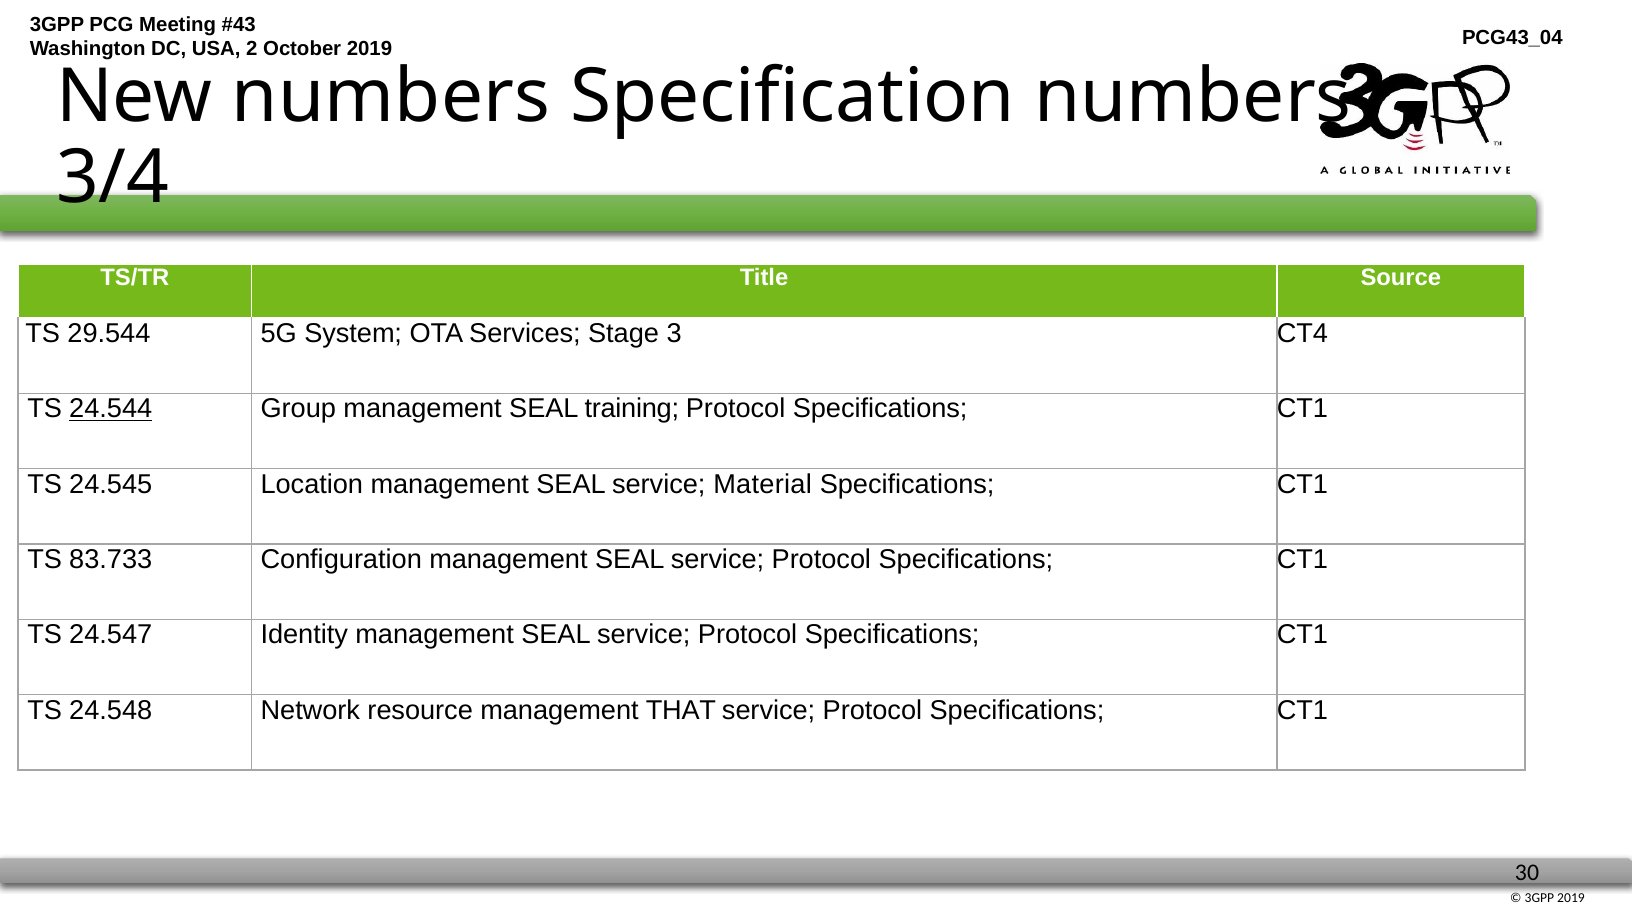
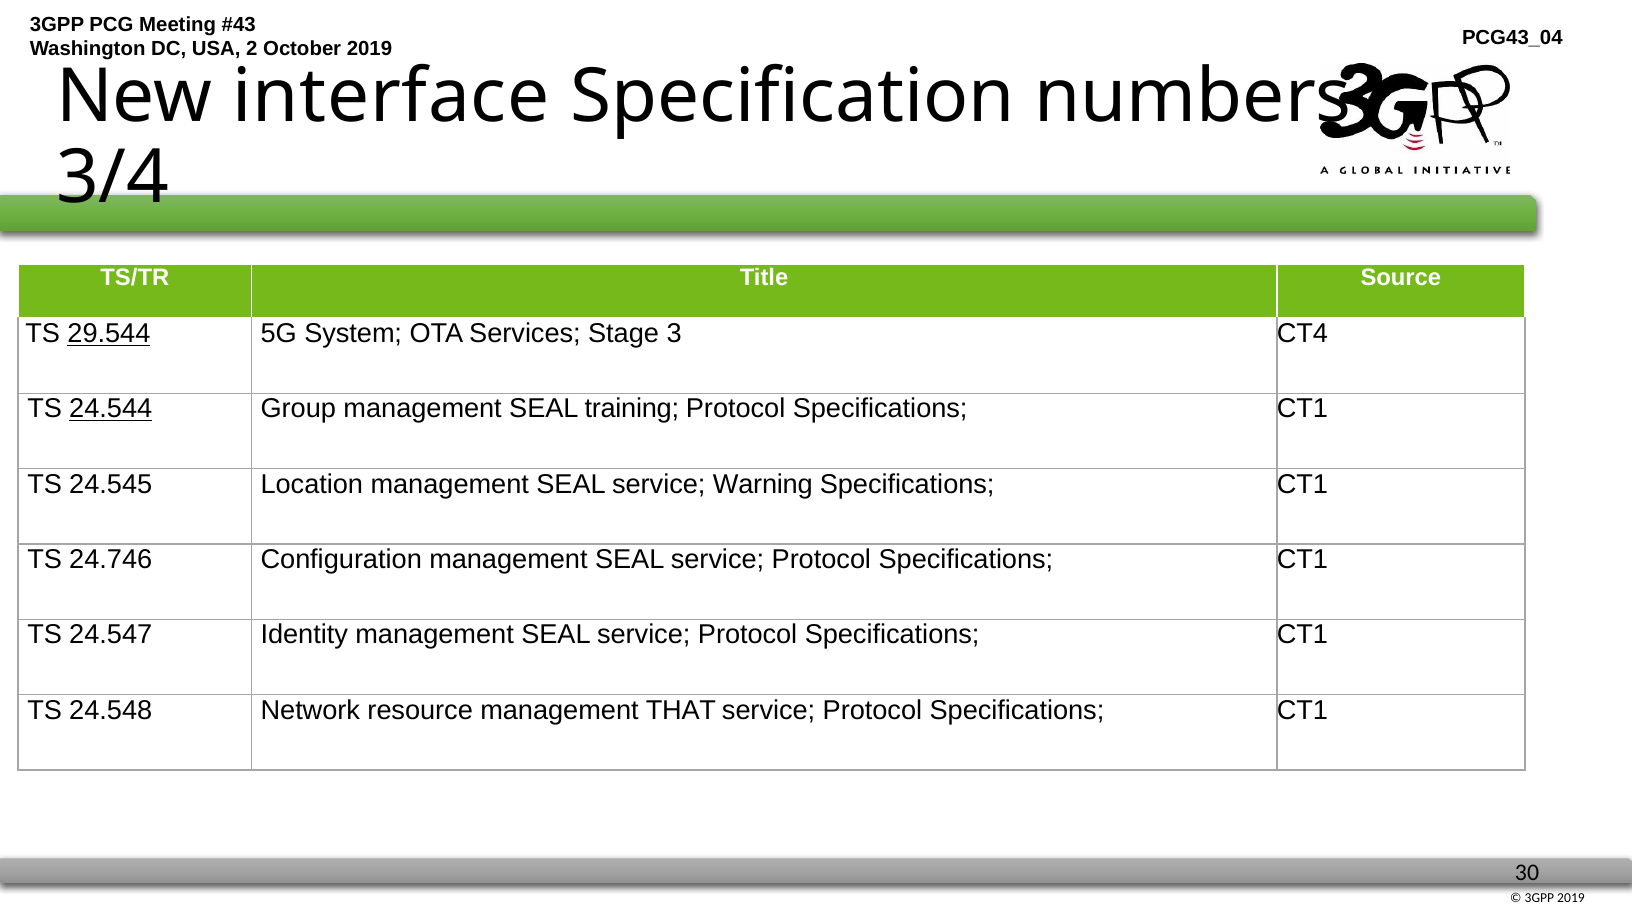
New numbers: numbers -> interface
29.544 underline: none -> present
Material: Material -> Warning
83.733: 83.733 -> 24.746
